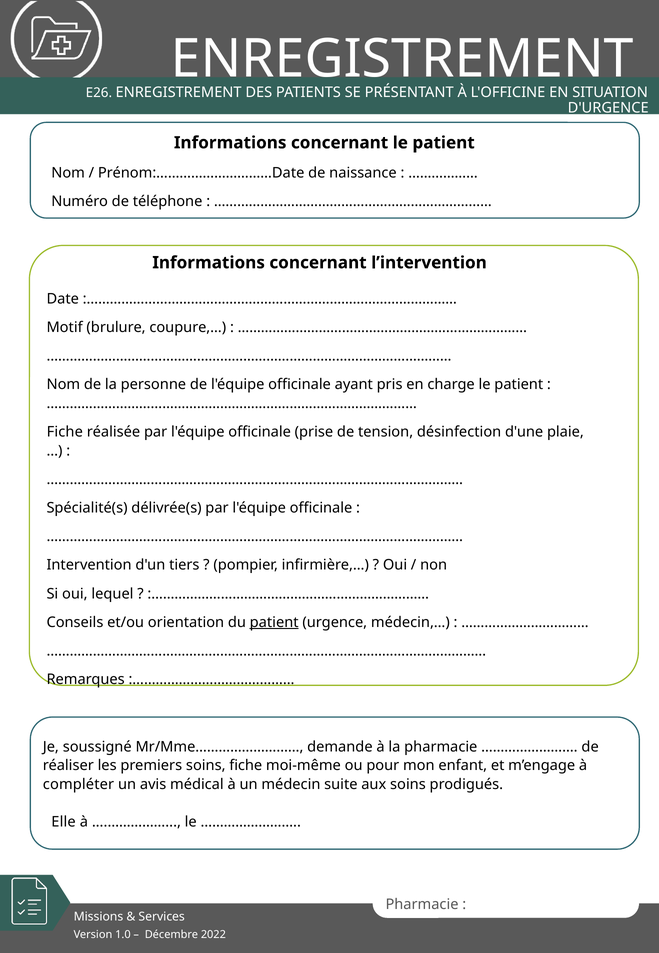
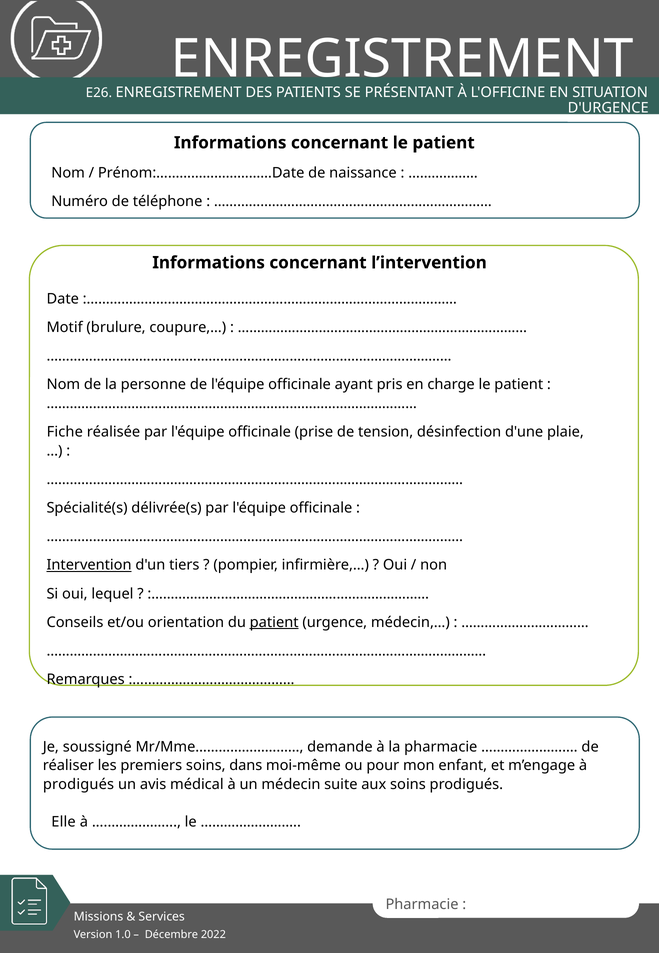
Intervention underline: none -> present
soins fiche: fiche -> dans
compléter at (78, 784): compléter -> prodigués
